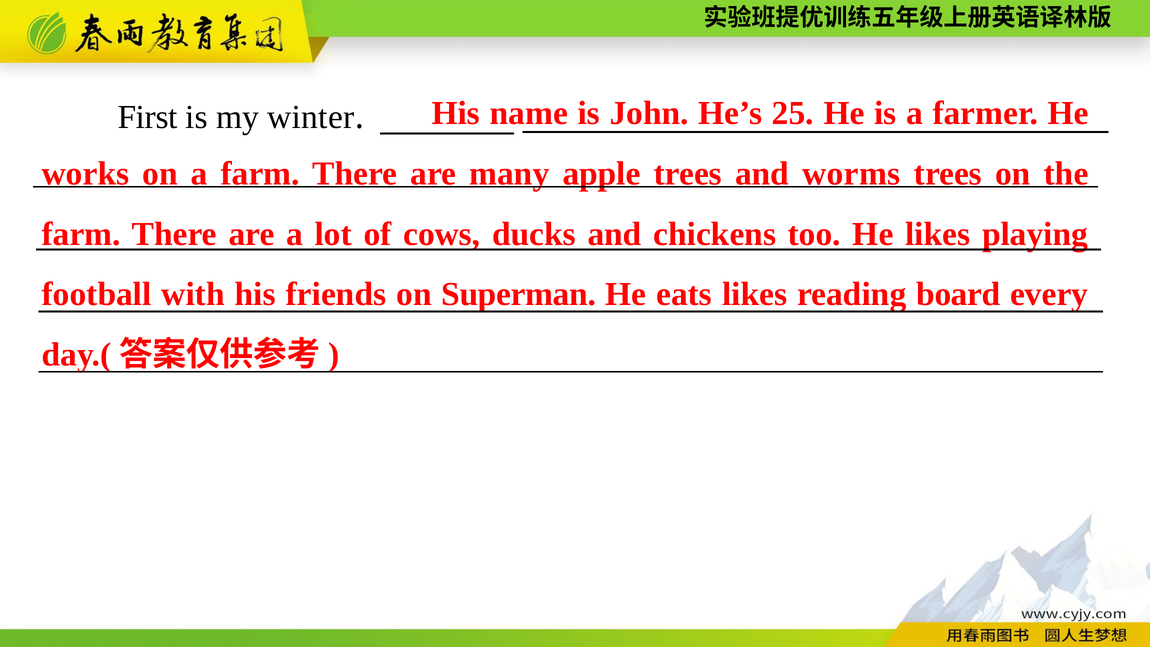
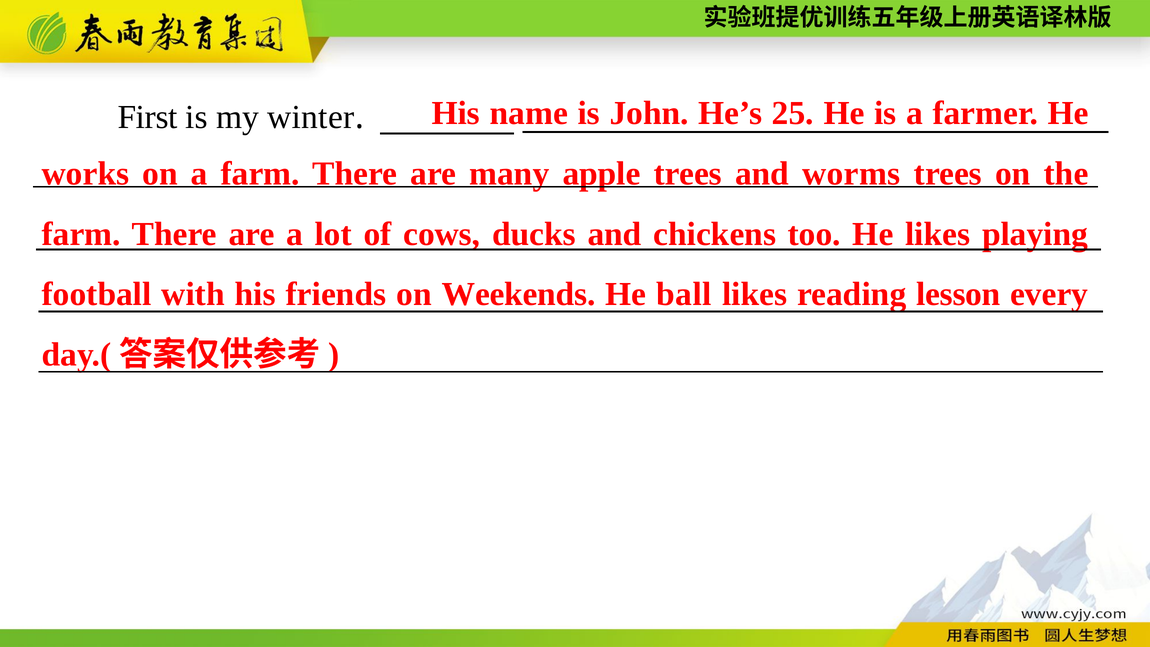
Superman: Superman -> Weekends
eats: eats -> ball
board: board -> lesson
